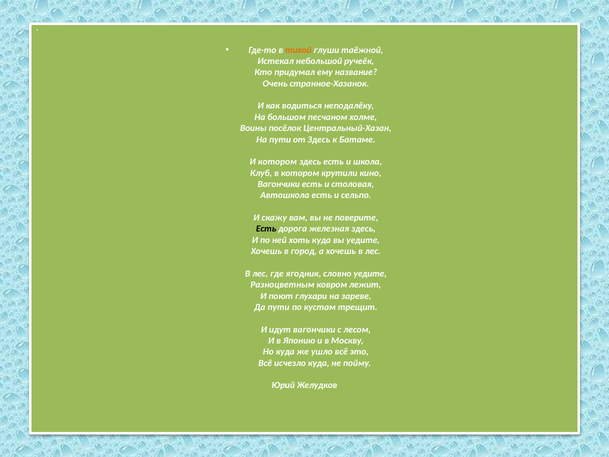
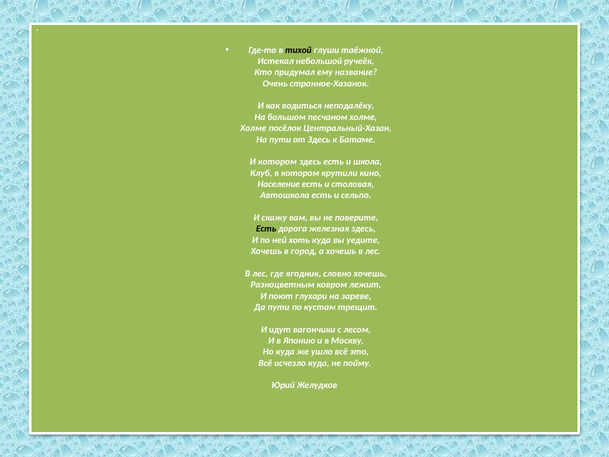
тихой colour: orange -> black
Воины at (253, 128): Воины -> Холме
Вагончики at (279, 184): Вагончики -> Население
словно уедите: уедите -> хочешь
